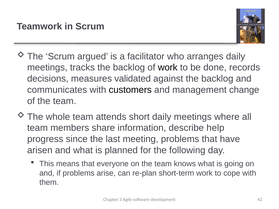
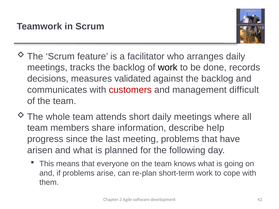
argued: argued -> feature
customers colour: black -> red
change: change -> difficult
